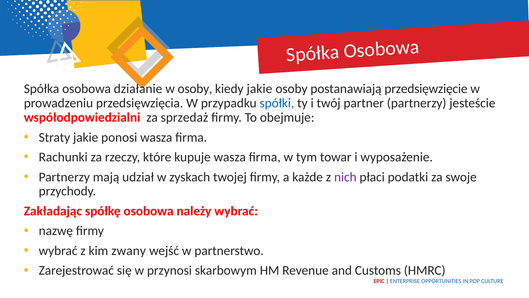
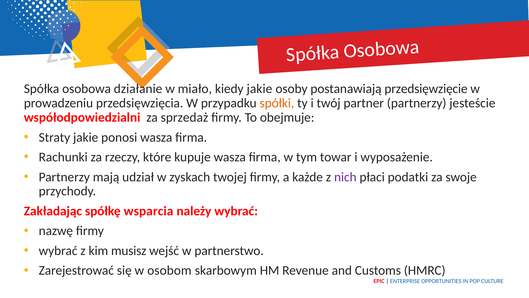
w osoby: osoby -> miało
spółki colour: blue -> orange
spółkę osobowa: osobowa -> wsparcia
zwany: zwany -> musisz
przynosi: przynosi -> osobom
